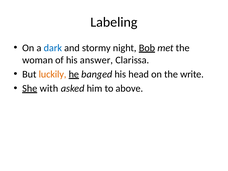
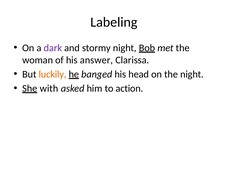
dark colour: blue -> purple
the write: write -> night
above: above -> action
